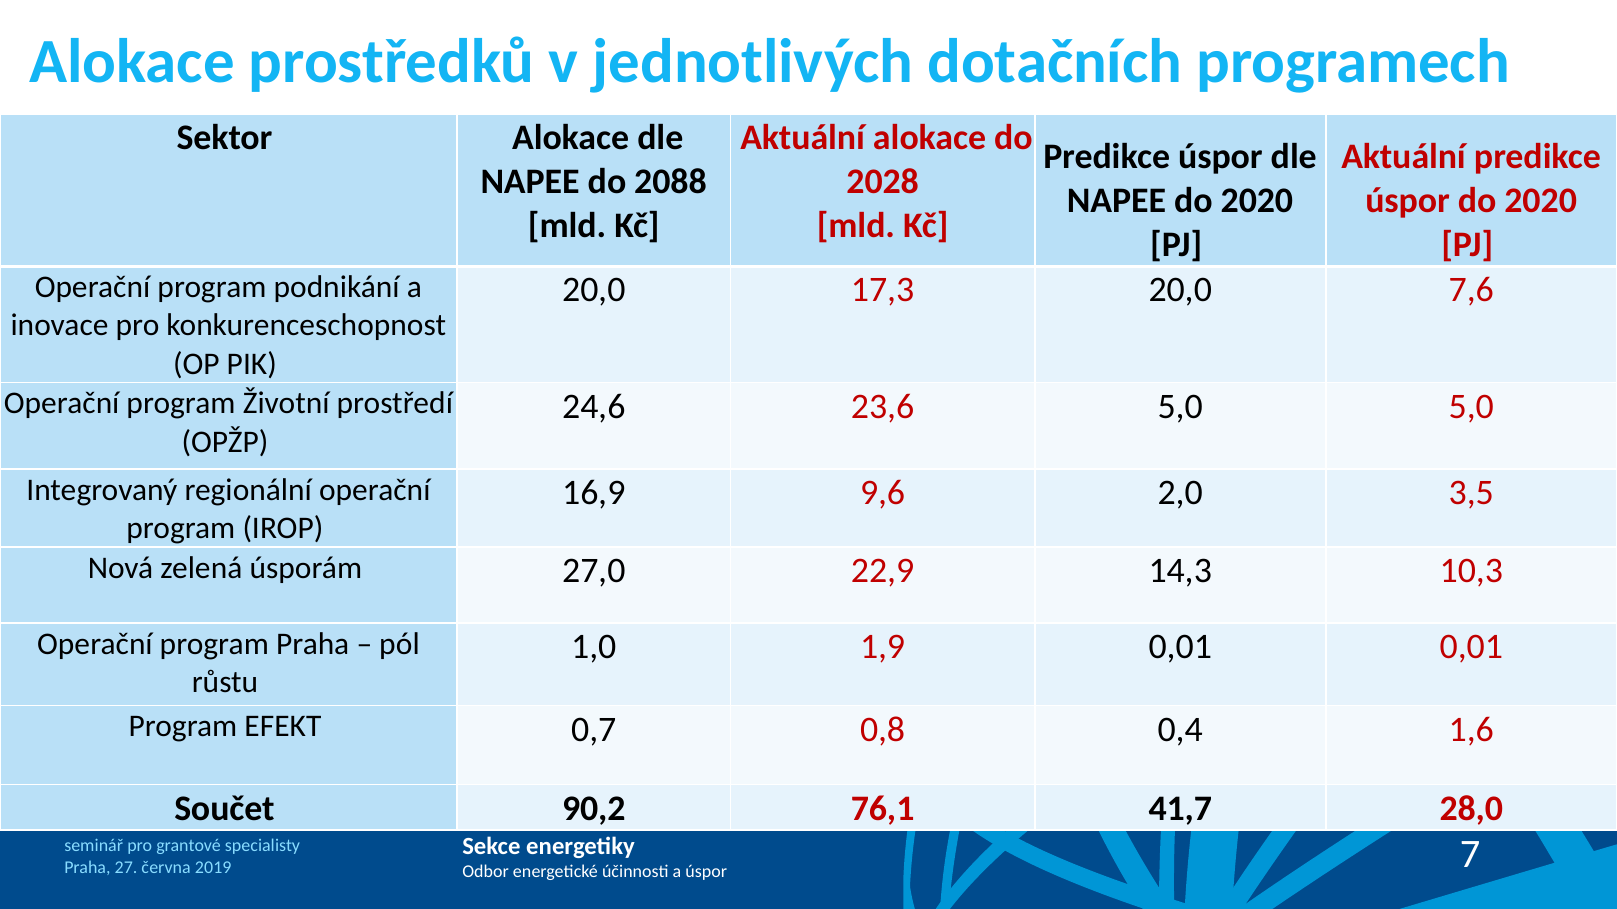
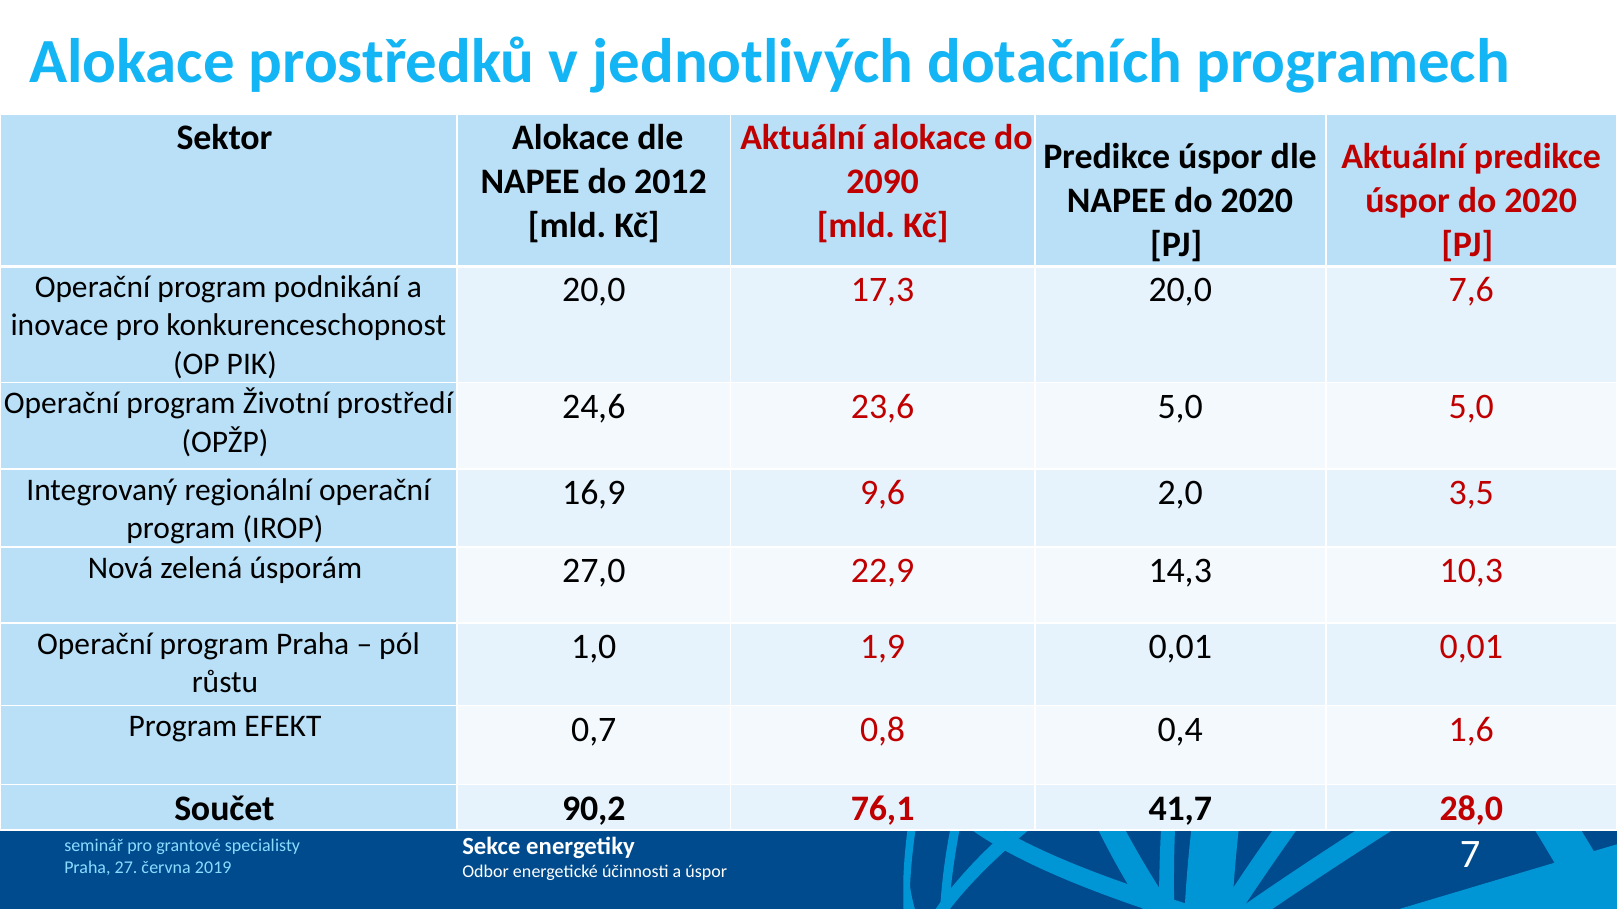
2088: 2088 -> 2012
2028: 2028 -> 2090
